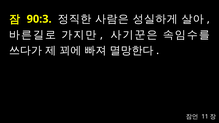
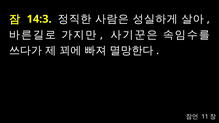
90:3: 90:3 -> 14:3
